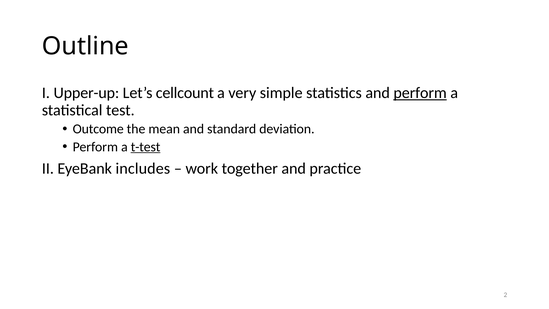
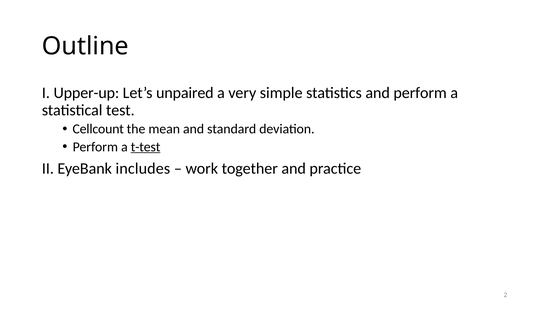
cellcount: cellcount -> unpaired
perform at (420, 93) underline: present -> none
Outcome: Outcome -> Cellcount
